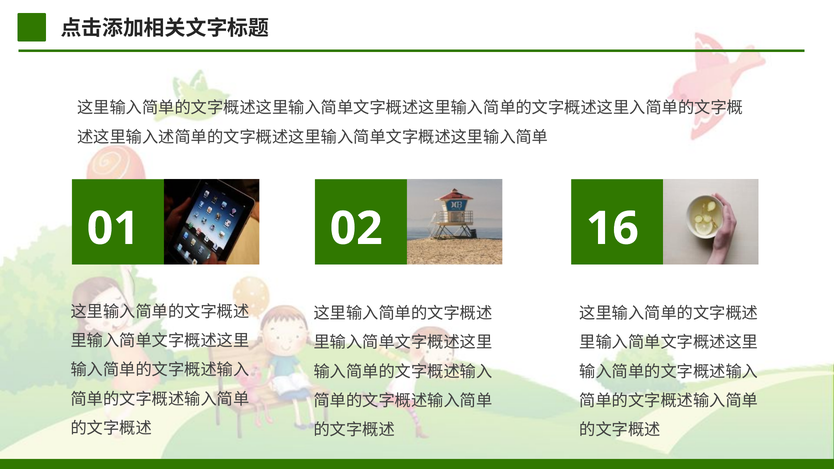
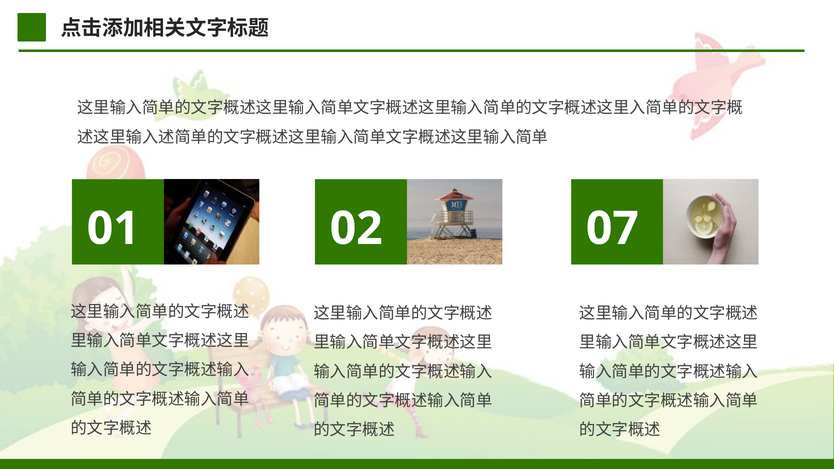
16: 16 -> 07
